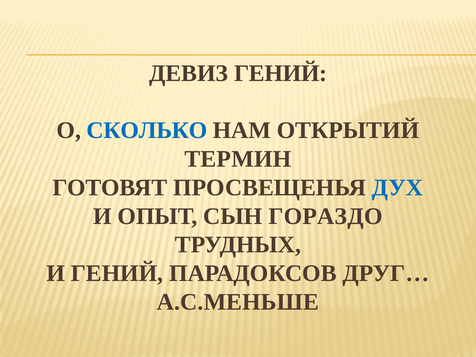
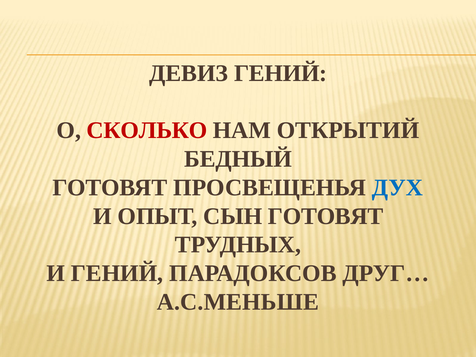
СКОЛЬКО colour: blue -> red
ТЕРМИН: ТЕРМИН -> БЕДНЫЙ
СЫН ГОРАЗДО: ГОРАЗДО -> ГОТОВЯТ
